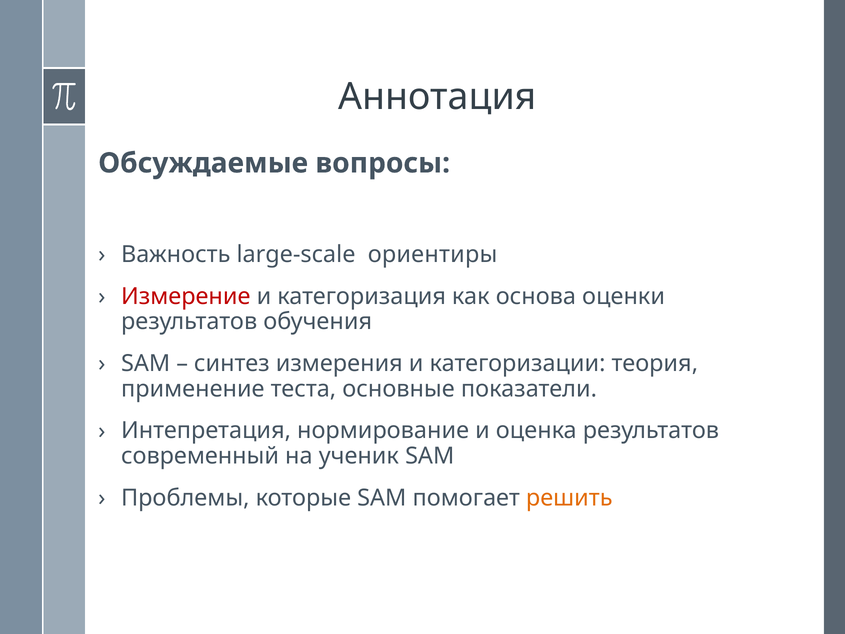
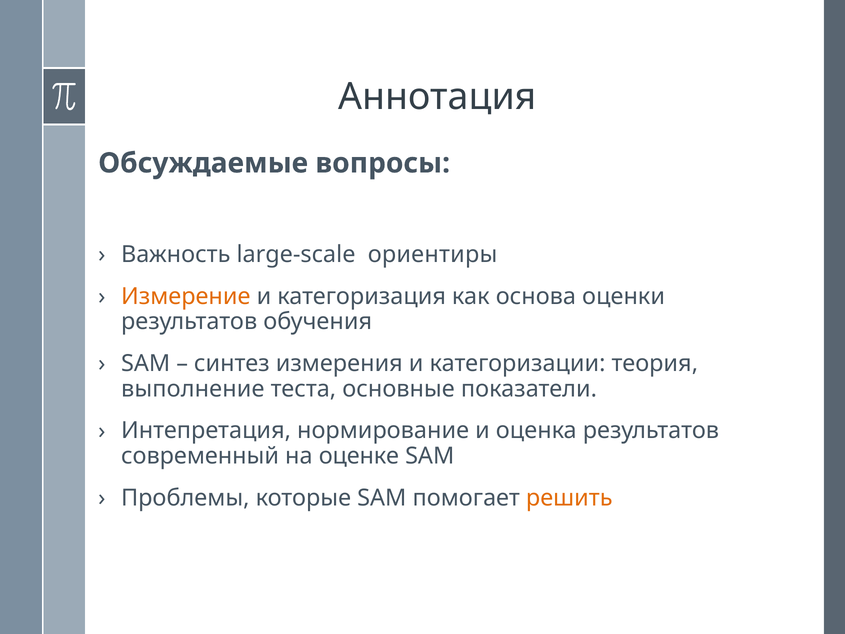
Измерение colour: red -> orange
применение: применение -> выполнение
ученик: ученик -> оценке
